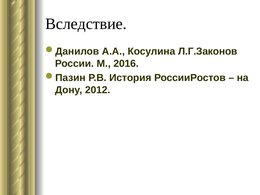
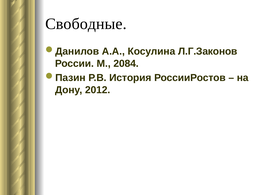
Вследствие: Вследствие -> Свободные
2016: 2016 -> 2084
